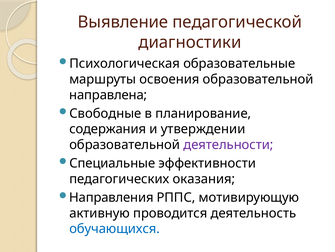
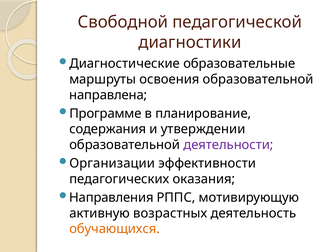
Выявление: Выявление -> Свободной
Психологическая: Психологическая -> Диагностические
Свободные: Свободные -> Программе
Специальные: Специальные -> Организации
проводится: проводится -> возрастных
обучающихся colour: blue -> orange
